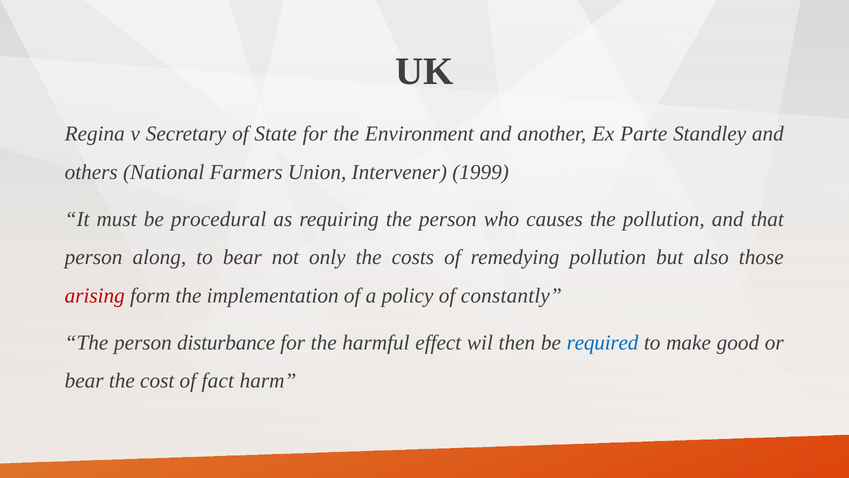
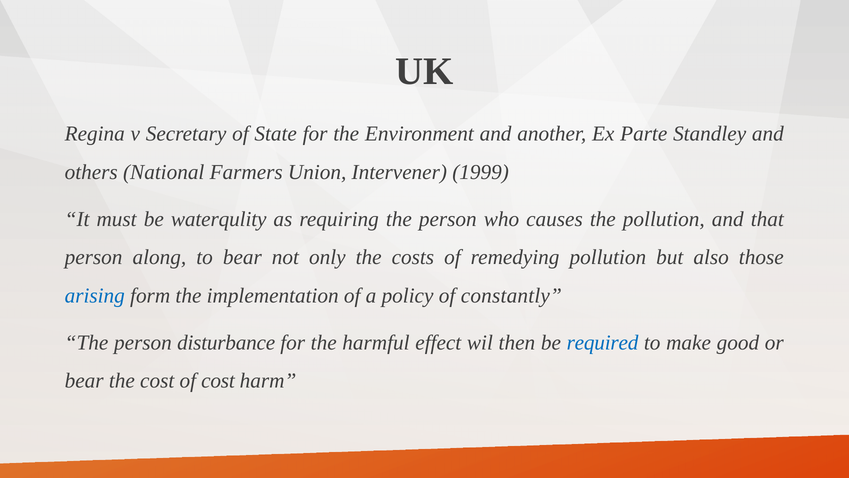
procedural: procedural -> waterqulity
arising colour: red -> blue
of fact: fact -> cost
